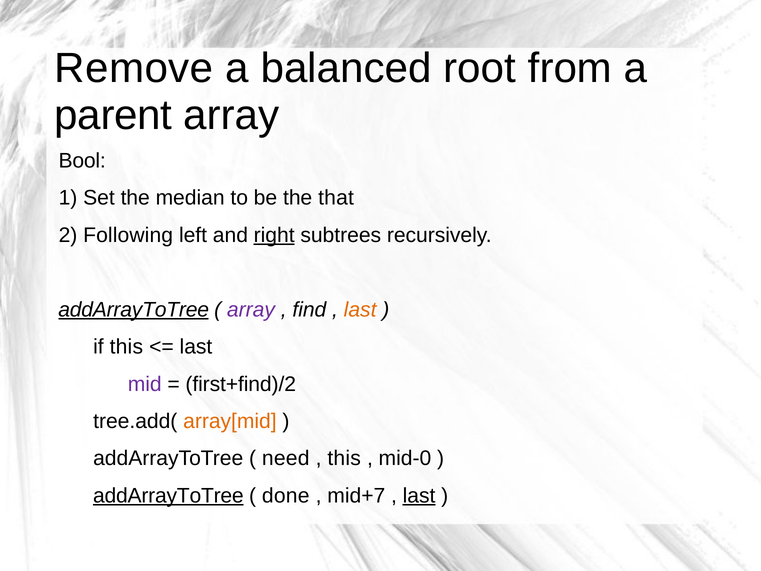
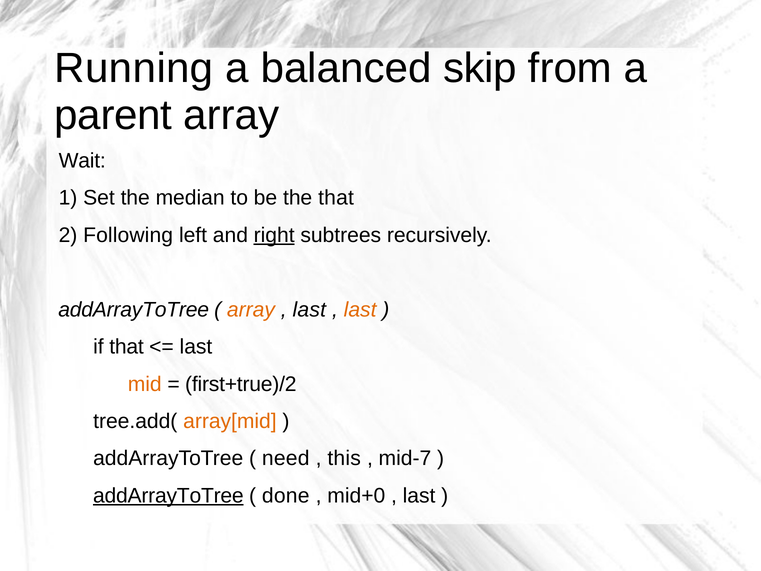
Remove: Remove -> Running
root: root -> skip
Bool: Bool -> Wait
addArrayToTree at (134, 309) underline: present -> none
array at (251, 309) colour: purple -> orange
find at (309, 309): find -> last
if this: this -> that
mid colour: purple -> orange
first+find)/2: first+find)/2 -> first+true)/2
mid-0: mid-0 -> mid-7
mid+7: mid+7 -> mid+0
last at (419, 495) underline: present -> none
